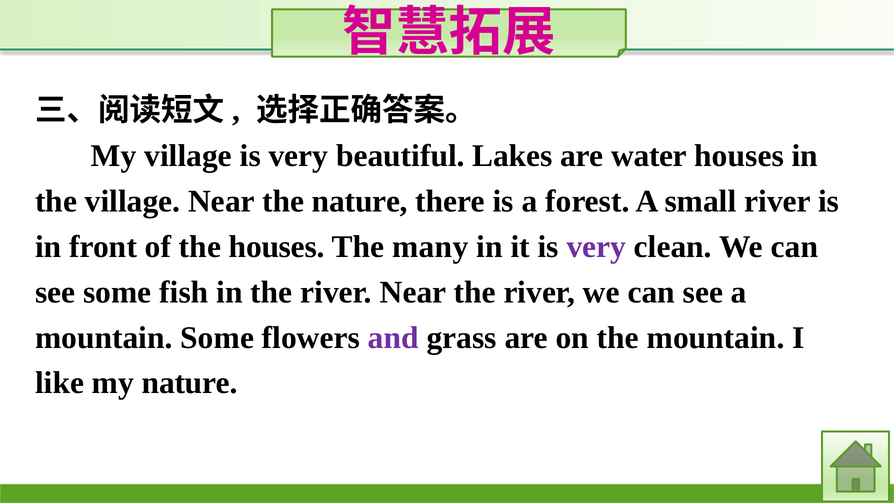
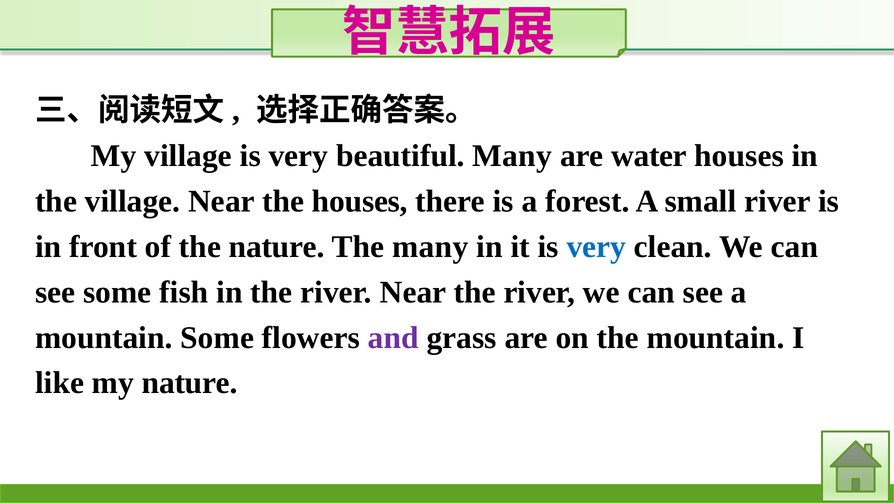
beautiful Lakes: Lakes -> Many
the nature: nature -> houses
the houses: houses -> nature
very at (596, 247) colour: purple -> blue
